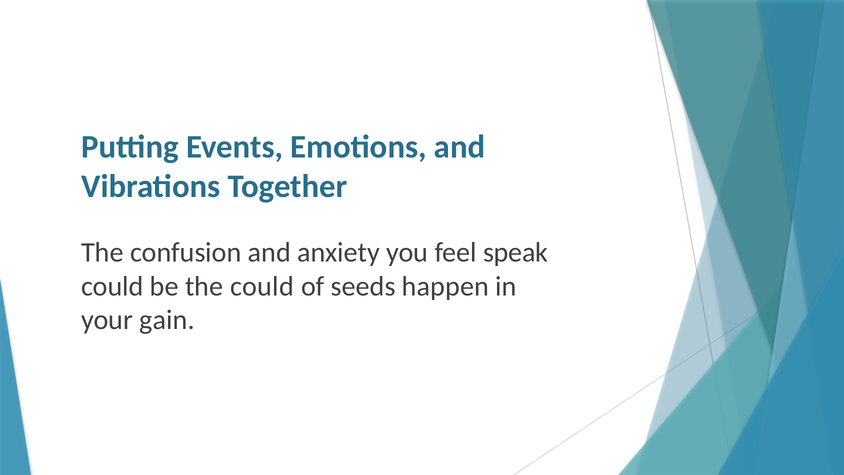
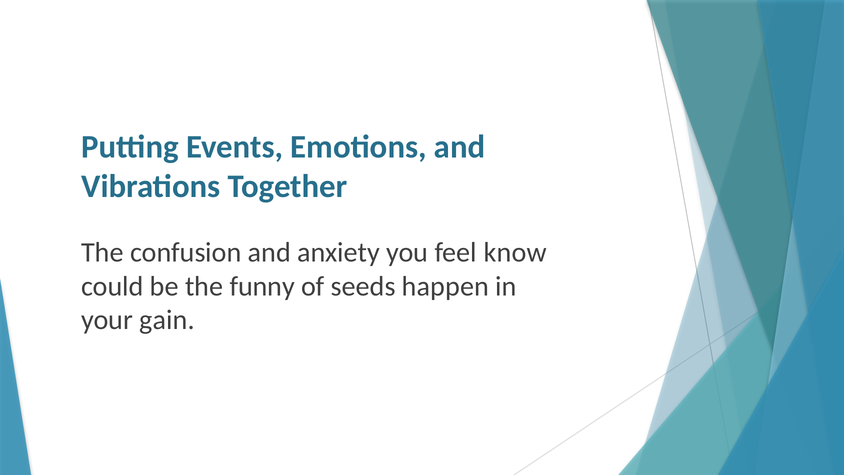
speak: speak -> know
the could: could -> funny
